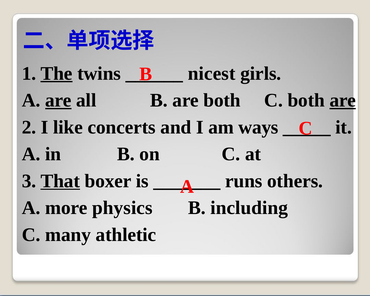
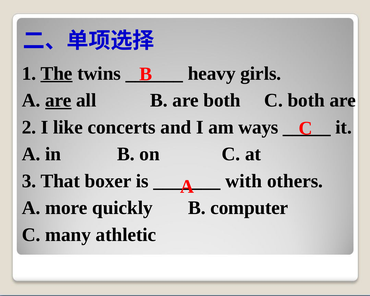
nicest: nicest -> heavy
are at (343, 100) underline: present -> none
That underline: present -> none
runs: runs -> with
physics: physics -> quickly
including: including -> computer
